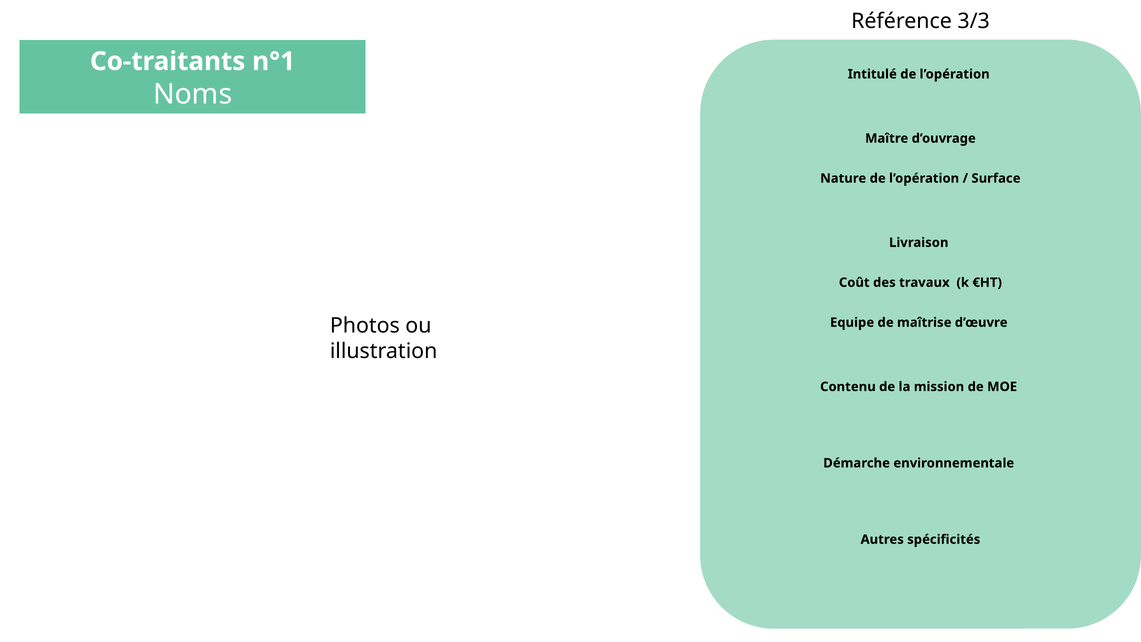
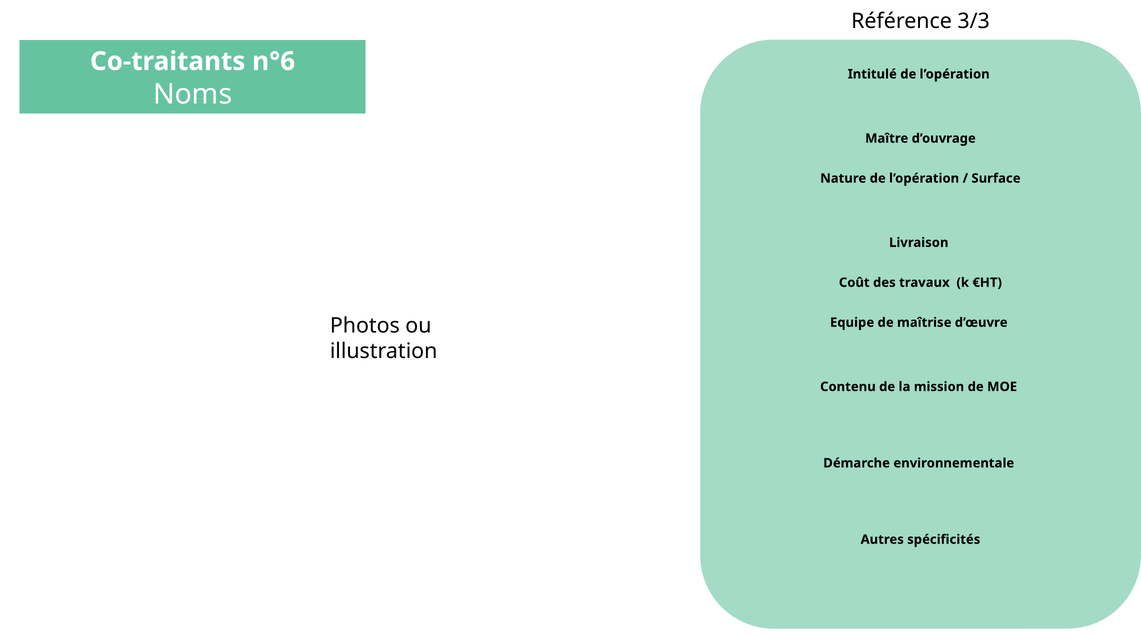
n°1: n°1 -> n°6
